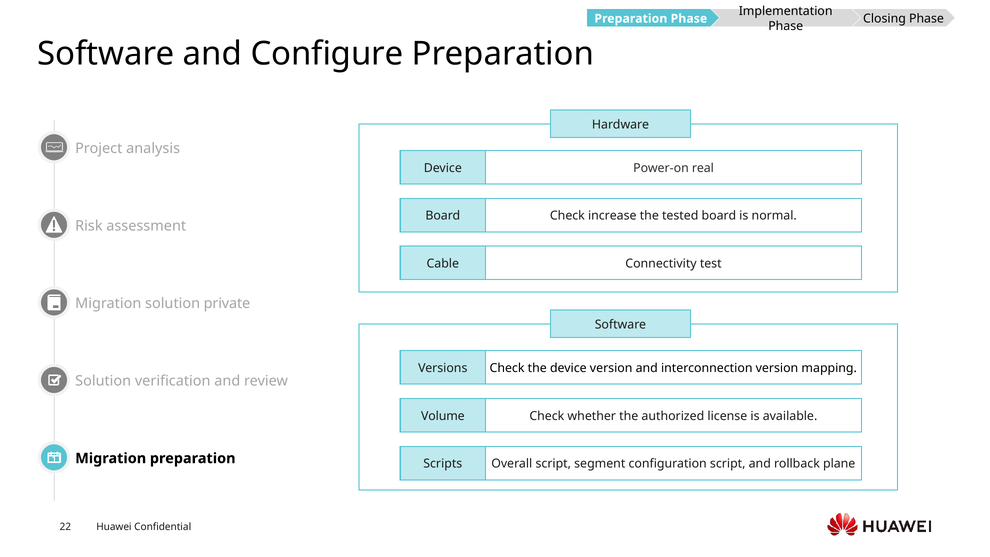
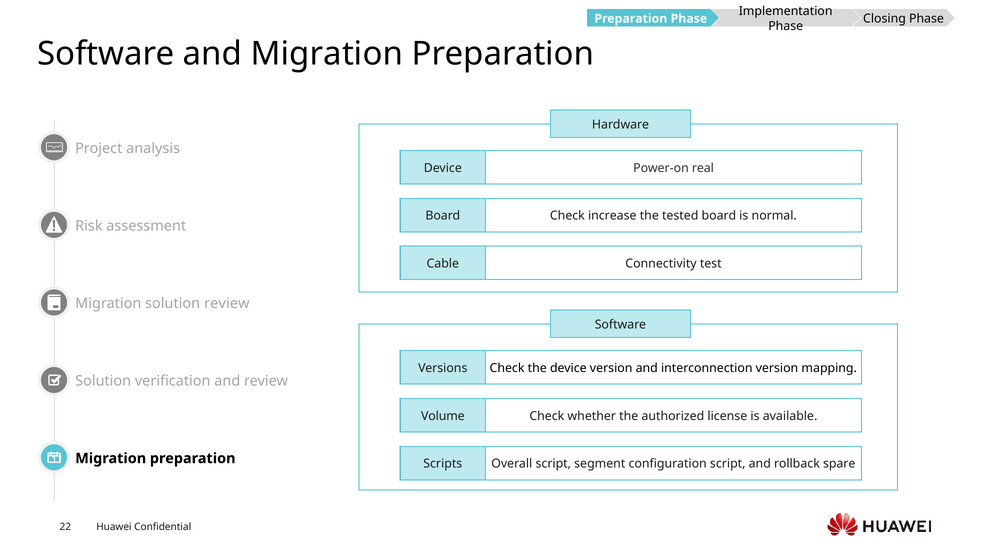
and Configure: Configure -> Migration
solution private: private -> review
plane: plane -> spare
